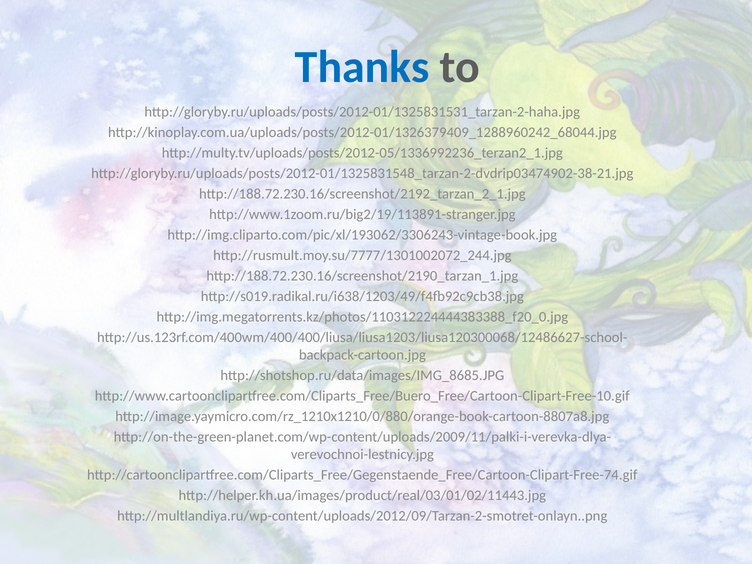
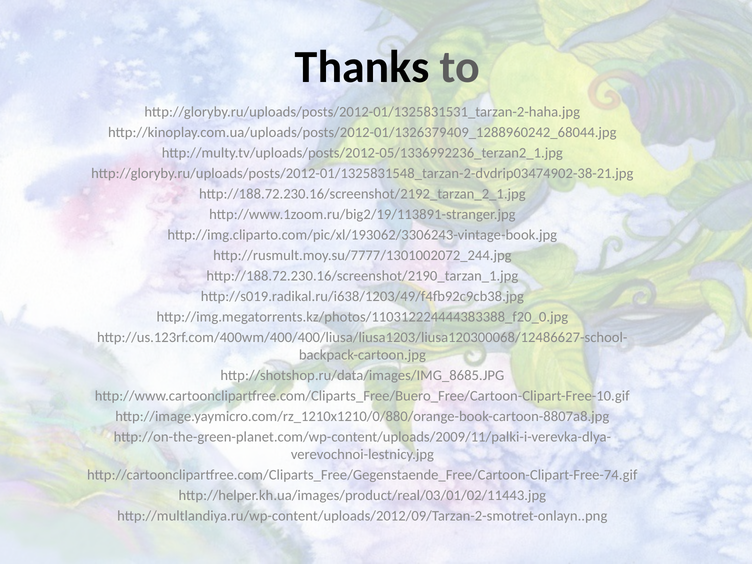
Thanks colour: blue -> black
